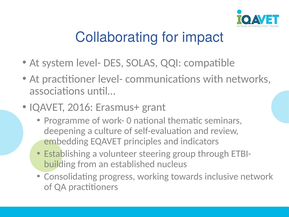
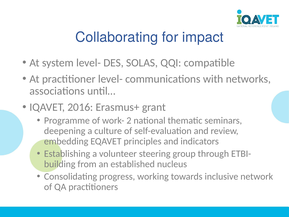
0: 0 -> 2
